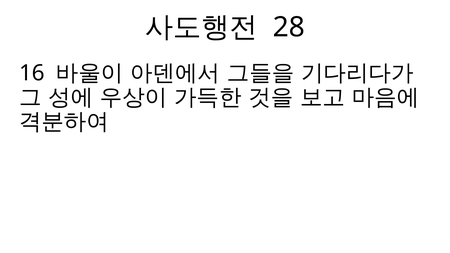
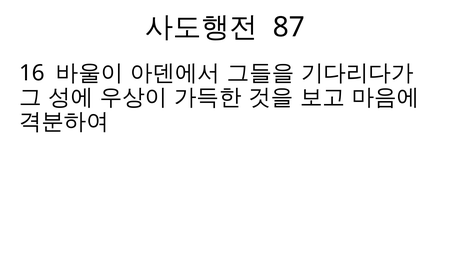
28: 28 -> 87
